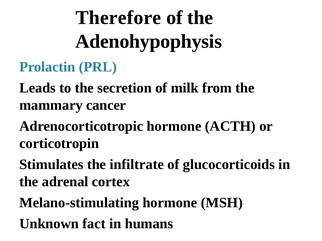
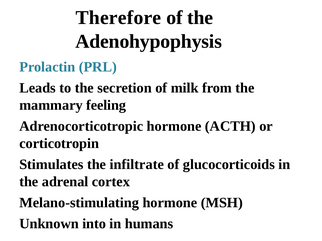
cancer: cancer -> feeling
fact: fact -> into
